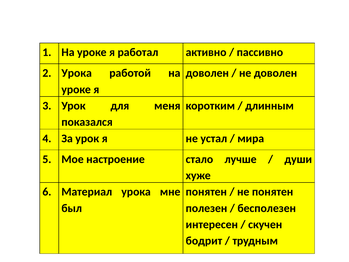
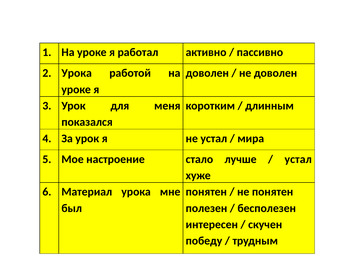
души at (298, 159): души -> устал
бодрит: бодрит -> победу
